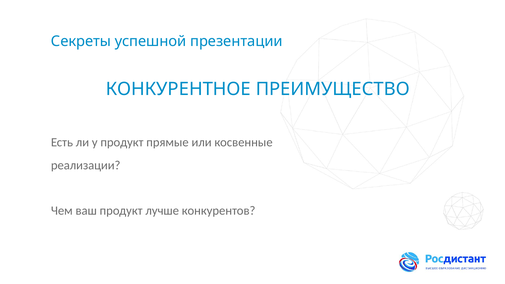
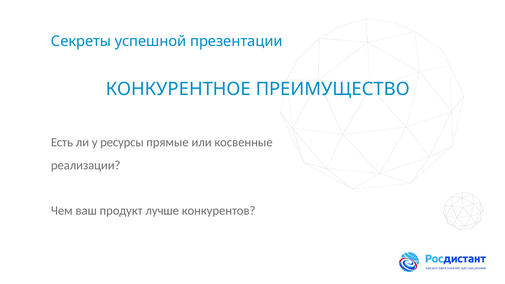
у продукт: продукт -> ресурсы
